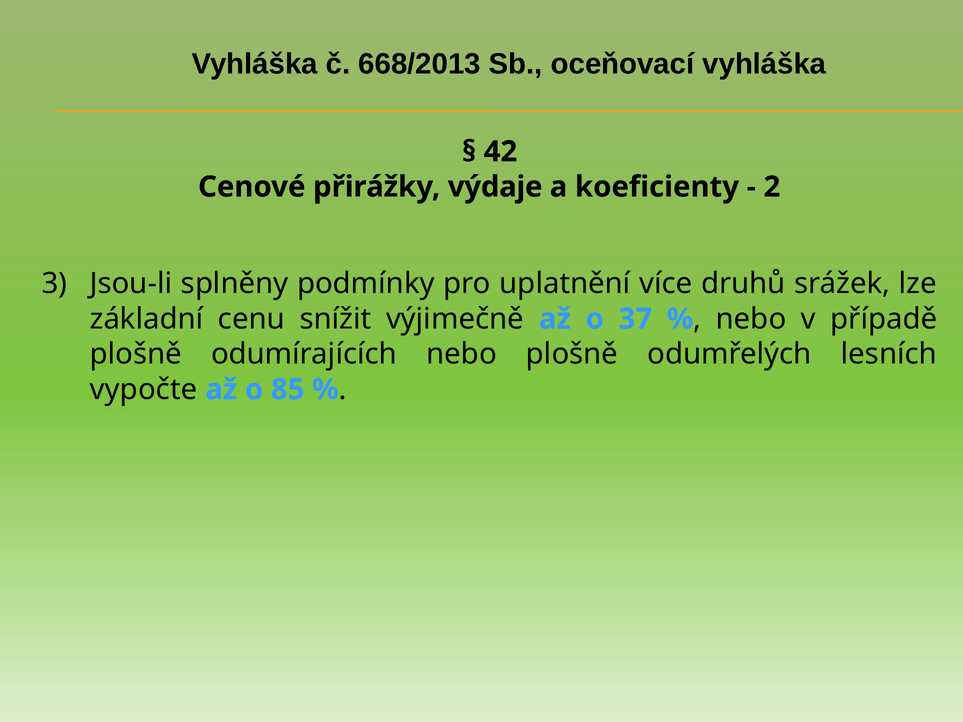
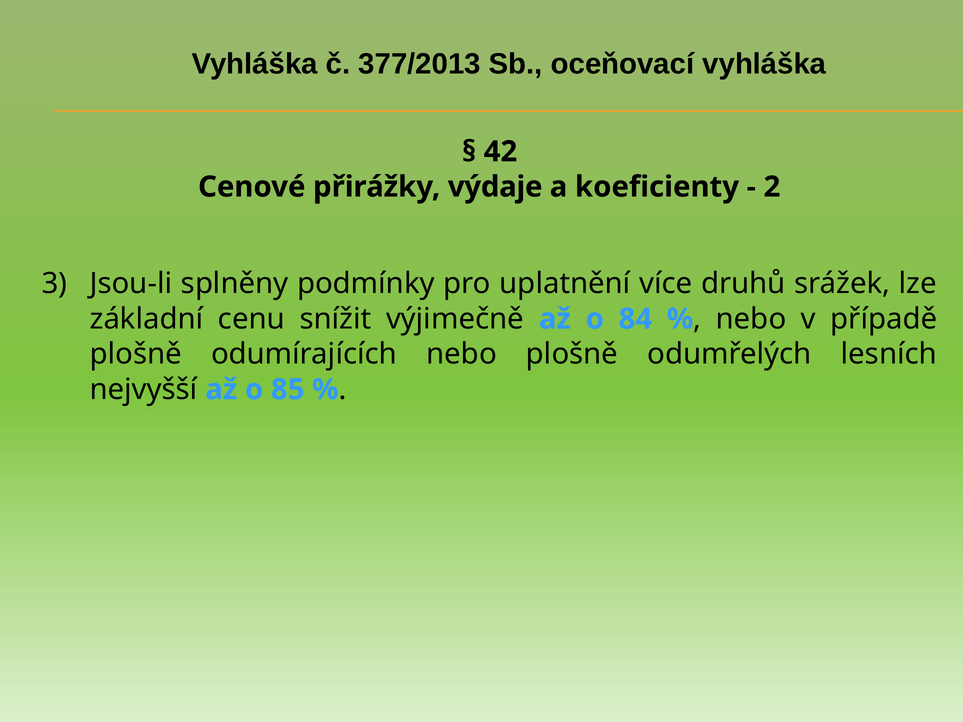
668/2013: 668/2013 -> 377/2013
37: 37 -> 84
vypočte: vypočte -> nejvyšší
